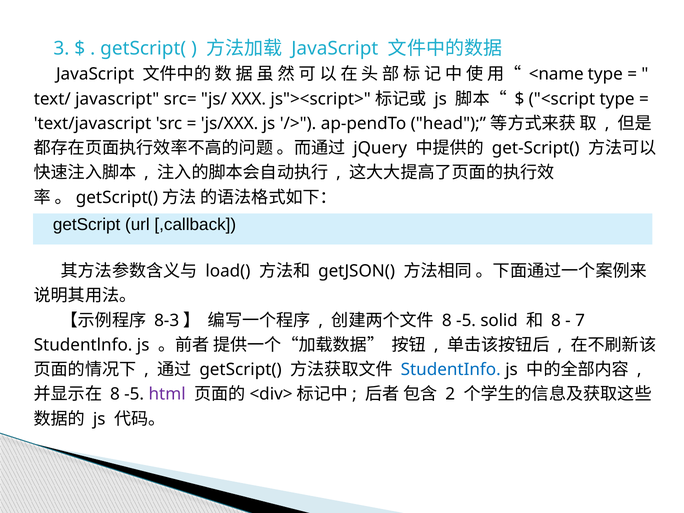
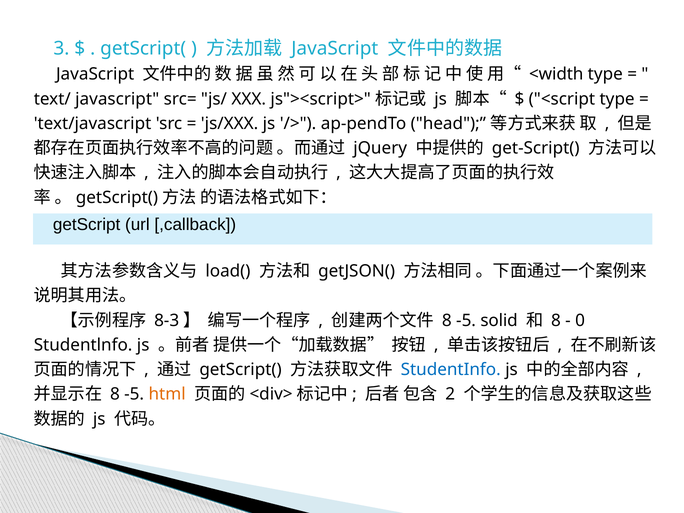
<name: <name -> <width
7: 7 -> 0
html colour: purple -> orange
